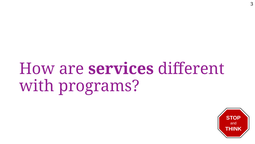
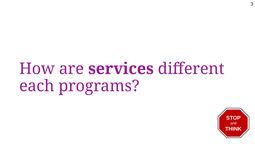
with: with -> each
